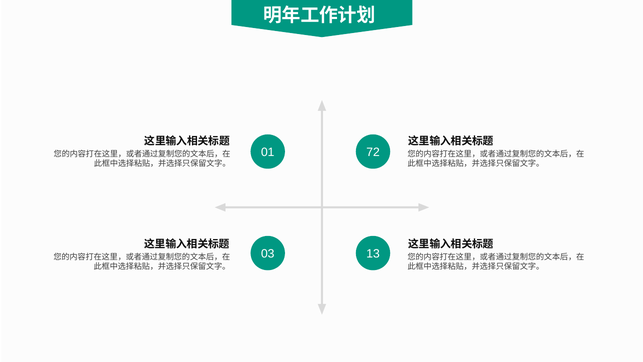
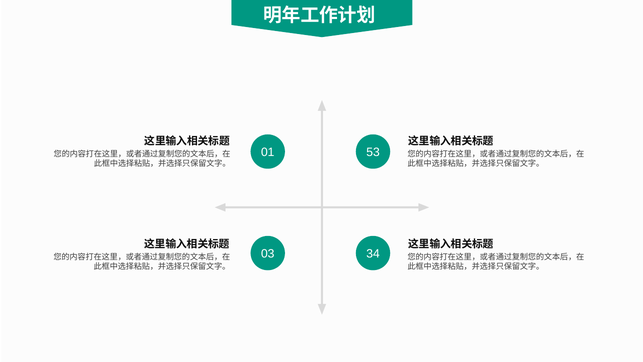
72: 72 -> 53
13: 13 -> 34
